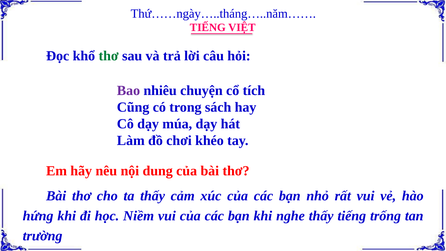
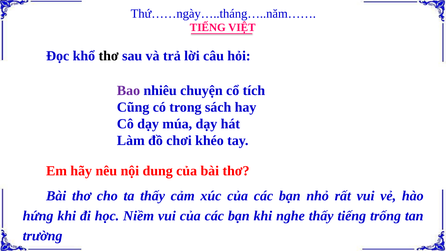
thơ at (109, 56) colour: green -> black
